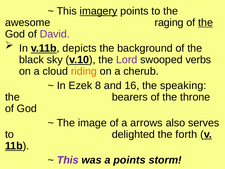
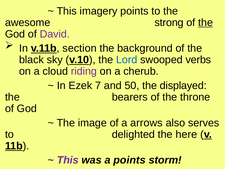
imagery underline: present -> none
raging: raging -> strong
depicts: depicts -> section
Lord colour: purple -> blue
riding colour: orange -> purple
8: 8 -> 7
16: 16 -> 50
speaking: speaking -> displayed
forth: forth -> here
